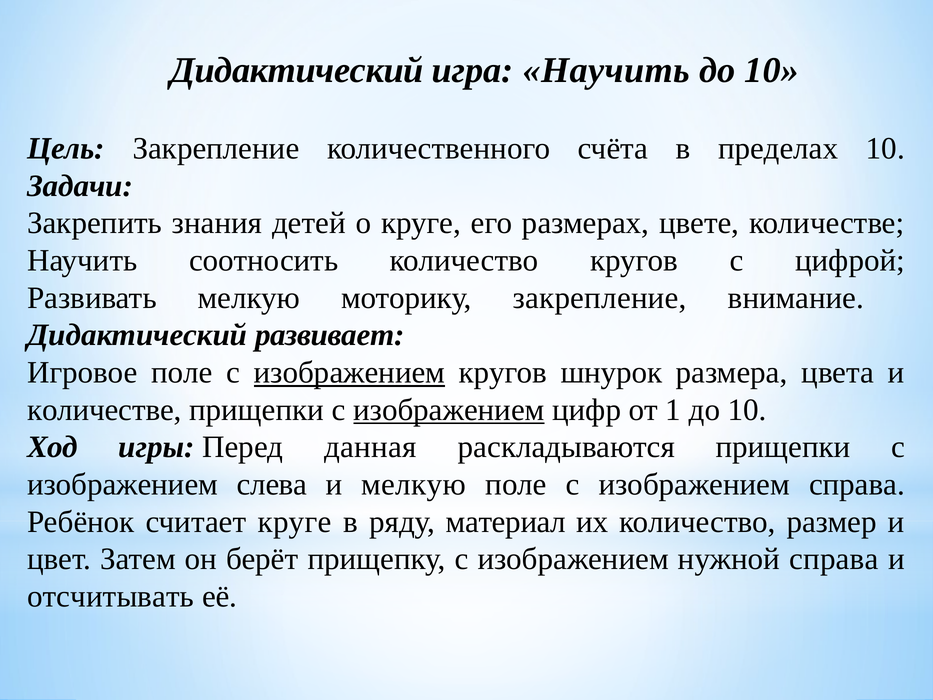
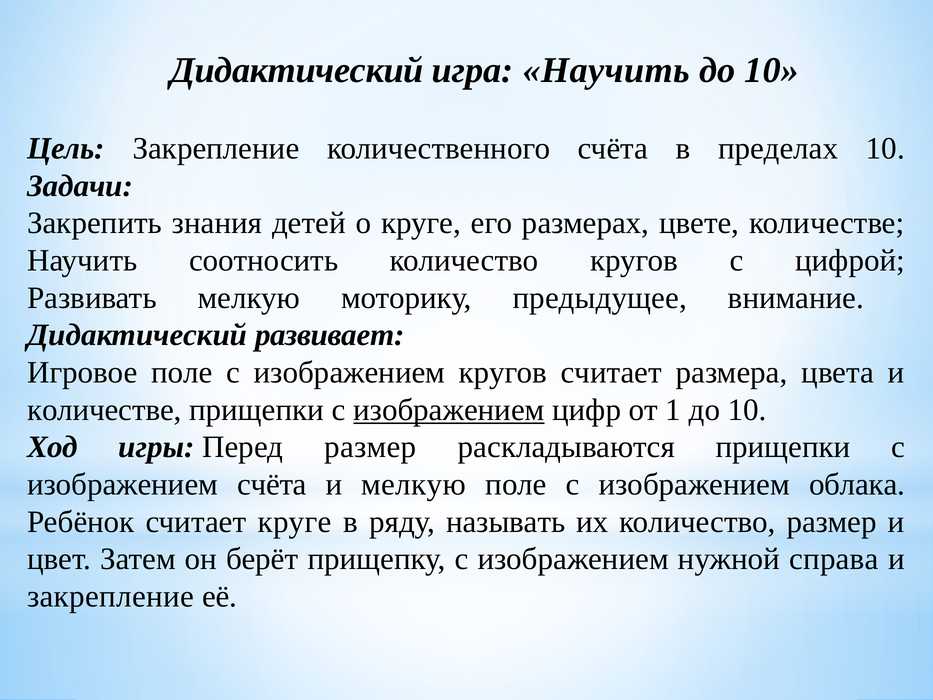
моторику закрепление: закрепление -> предыдущее
изображением at (349, 372) underline: present -> none
кругов шнурок: шнурок -> считает
Перед данная: данная -> размер
изображением слева: слева -> счёта
изображением справа: справа -> облака
материал: материал -> называть
отсчитывать at (111, 596): отсчитывать -> закрепление
